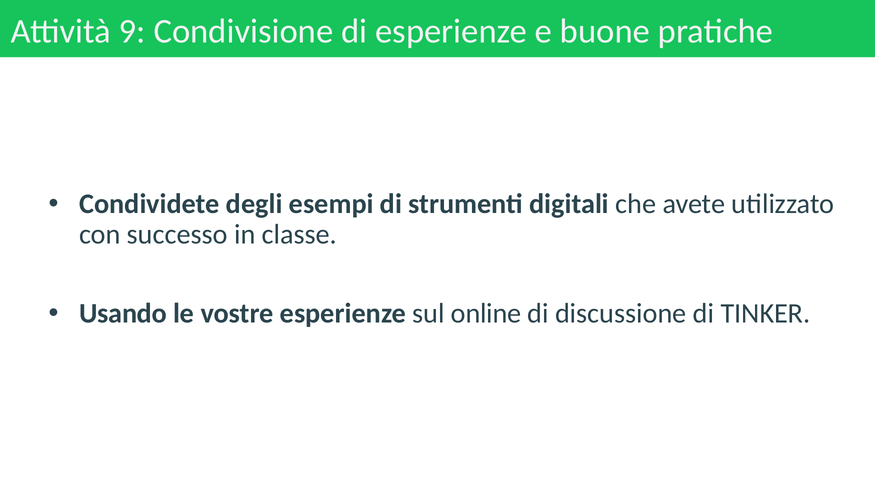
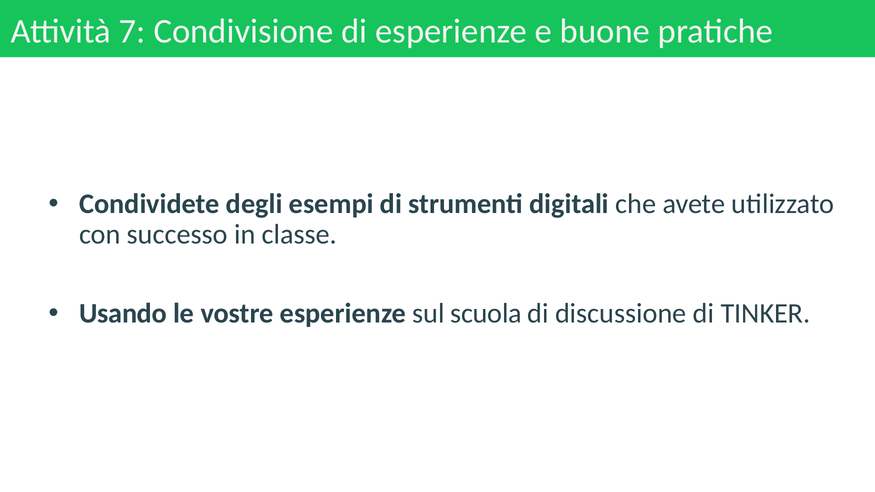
9: 9 -> 7
online: online -> scuola
